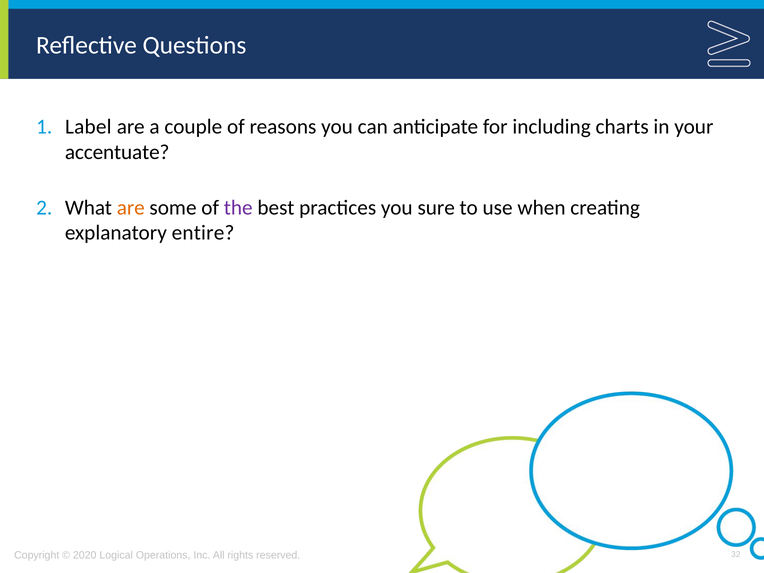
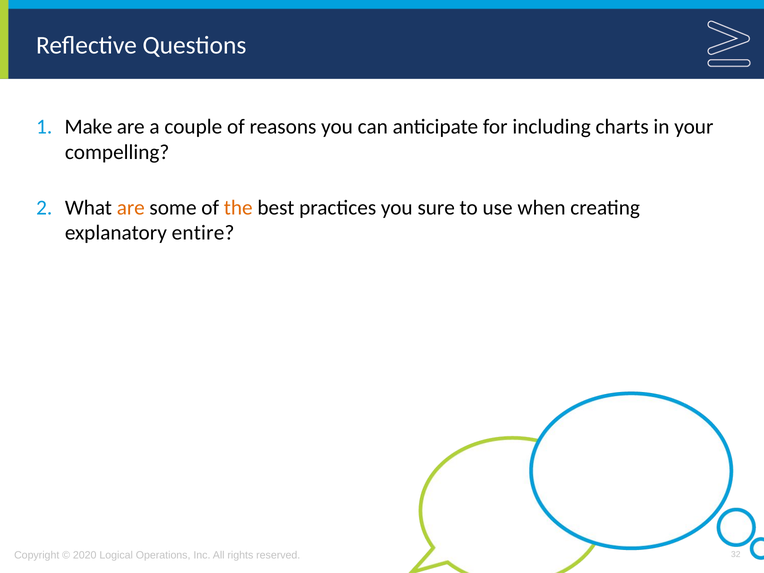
Label: Label -> Make
accentuate: accentuate -> compelling
the colour: purple -> orange
